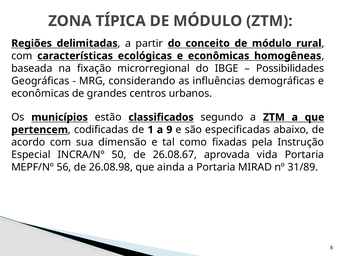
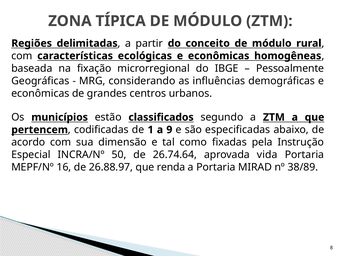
Possibilidades: Possibilidades -> Pessoalmente
26.08.67: 26.08.67 -> 26.74.64
56: 56 -> 16
26.08.98: 26.08.98 -> 26.88.97
ainda: ainda -> renda
31/89: 31/89 -> 38/89
